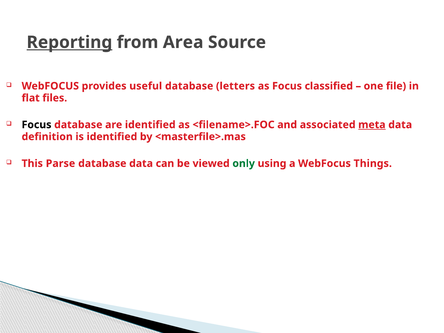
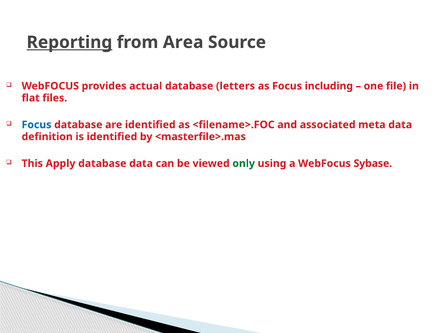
useful: useful -> actual
classified: classified -> including
Focus at (37, 125) colour: black -> blue
meta underline: present -> none
Parse: Parse -> Apply
Things: Things -> Sybase
